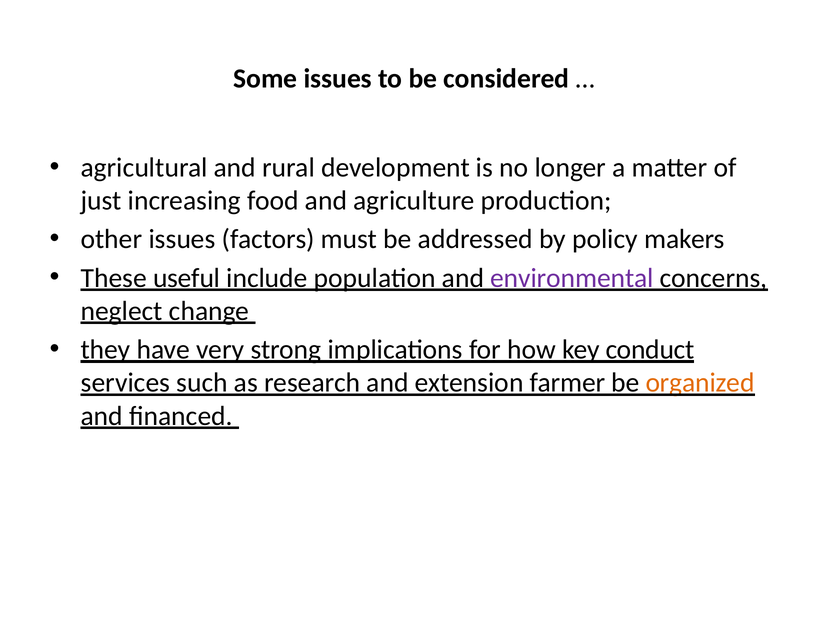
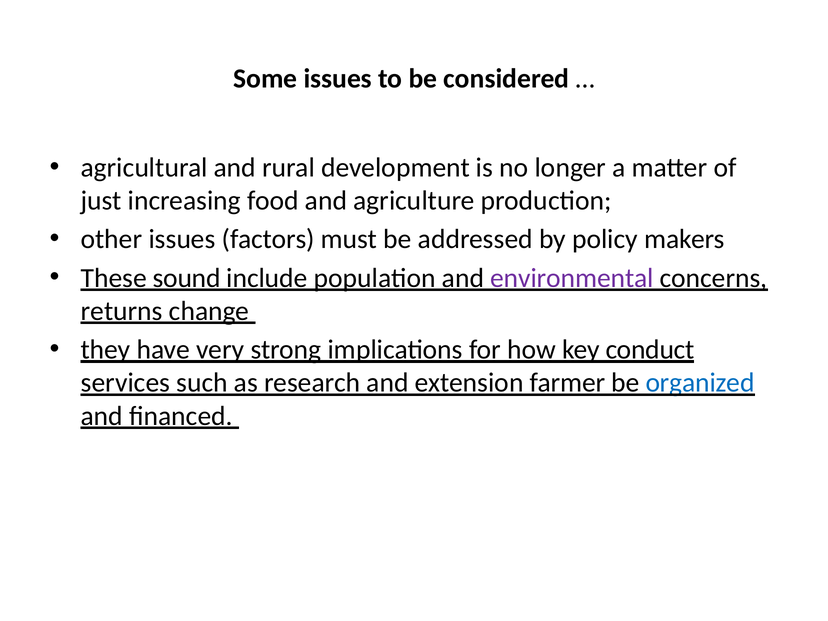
useful: useful -> sound
neglect: neglect -> returns
organized colour: orange -> blue
